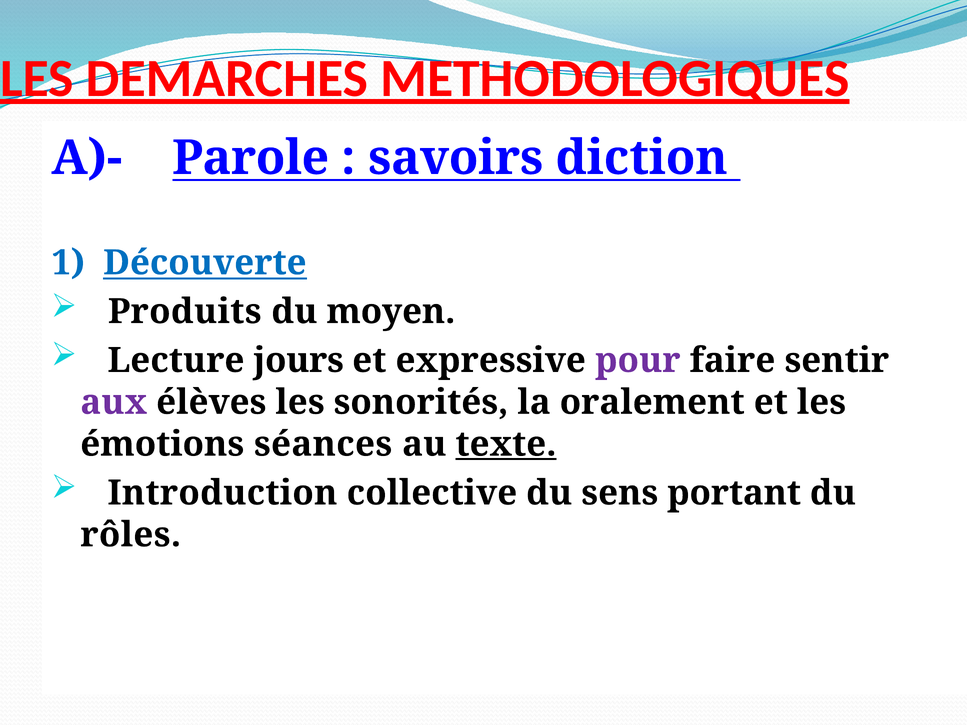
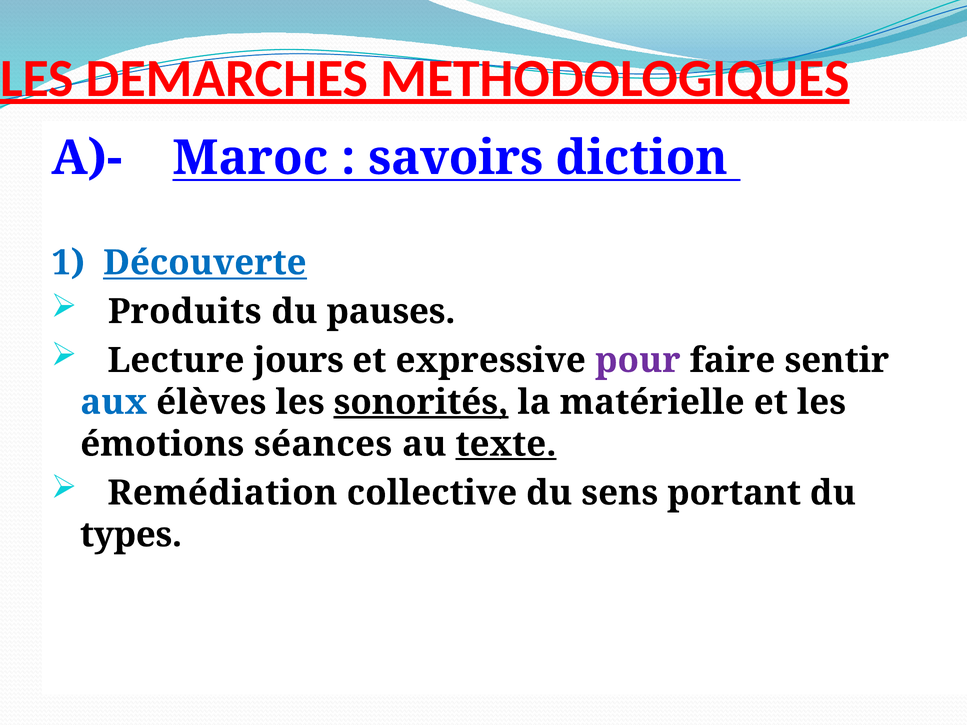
Parole: Parole -> Maroc
moyen: moyen -> pauses
aux colour: purple -> blue
sonorités underline: none -> present
oralement: oralement -> matérielle
Introduction: Introduction -> Remédiation
rôles: rôles -> types
